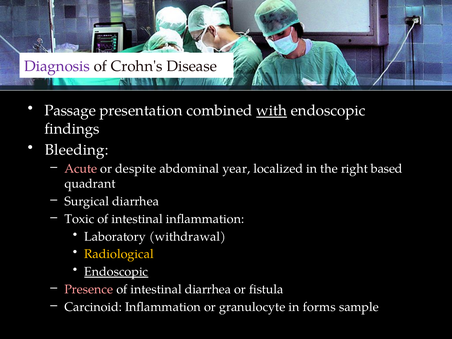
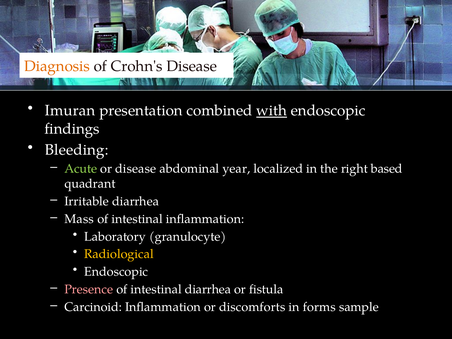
Diagnosis colour: purple -> orange
Passage: Passage -> Imuran
Acute colour: pink -> light green
or despite: despite -> disease
Surgical: Surgical -> Irritable
Toxic: Toxic -> Mass
withdrawal: withdrawal -> granulocyte
Endoscopic at (116, 272) underline: present -> none
granulocyte: granulocyte -> discomforts
